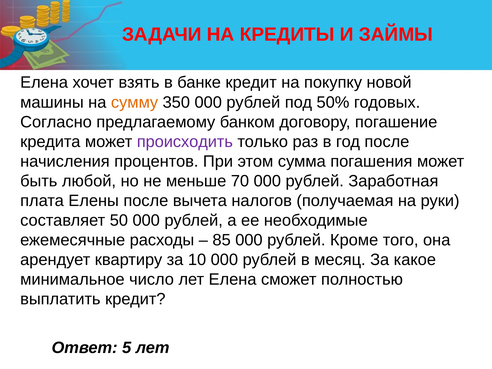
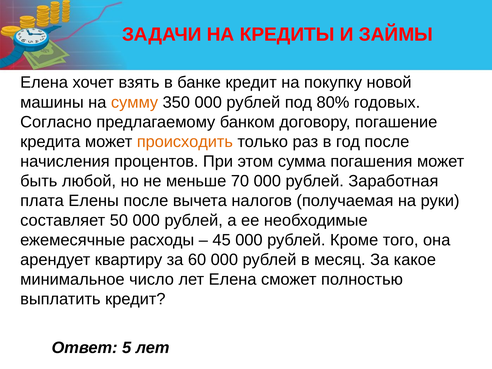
50%: 50% -> 80%
происходить colour: purple -> orange
85: 85 -> 45
10: 10 -> 60
